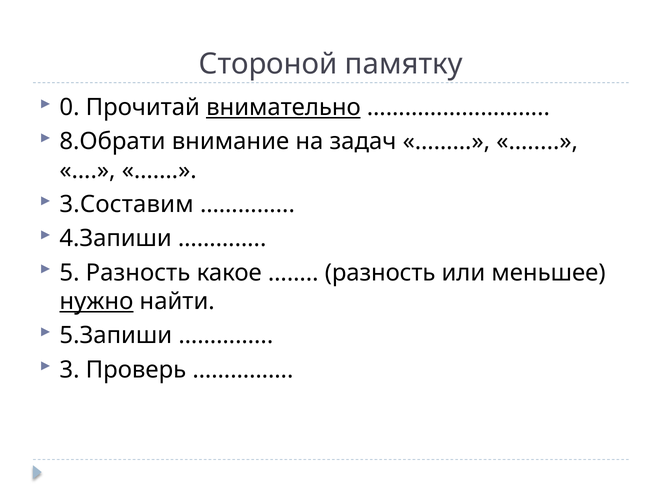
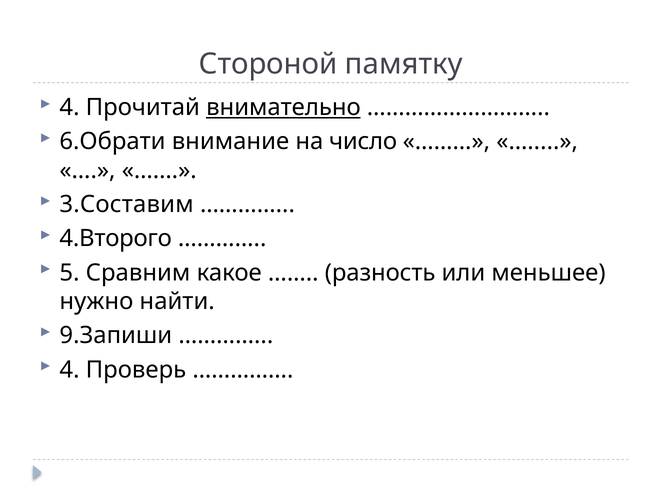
0 at (70, 108): 0 -> 4
8.Обрати: 8.Обрати -> 6.Обрати
задач: задач -> число
4.Запиши: 4.Запиши -> 4.Второго
5 Разность: Разность -> Сравним
нужно underline: present -> none
5.Запиши: 5.Запиши -> 9.Запиши
3 at (70, 370): 3 -> 4
